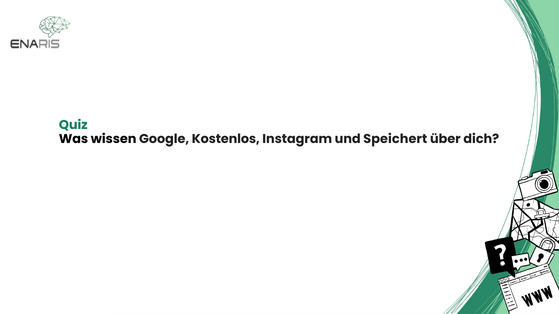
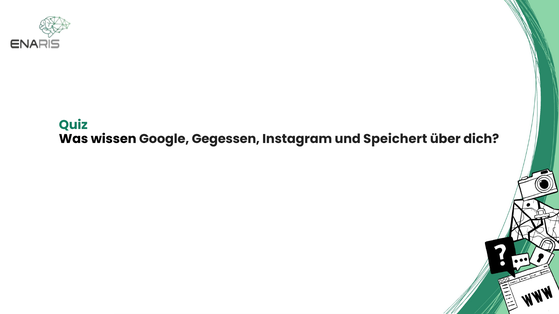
Kostenlos: Kostenlos -> Gegessen
